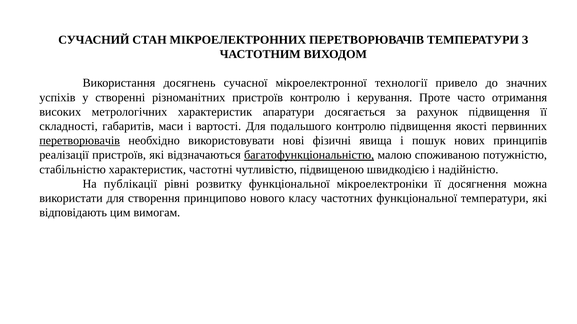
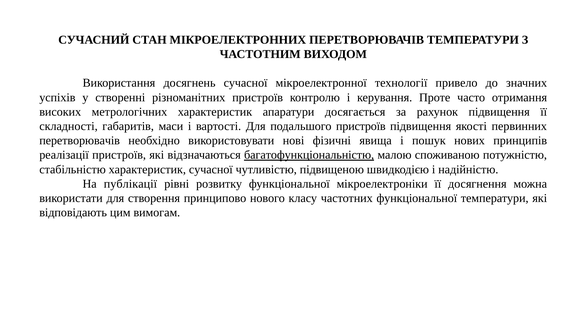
подальшого контролю: контролю -> пристроїв
перетворювачів at (80, 141) underline: present -> none
характеристик частотні: частотні -> сучасної
